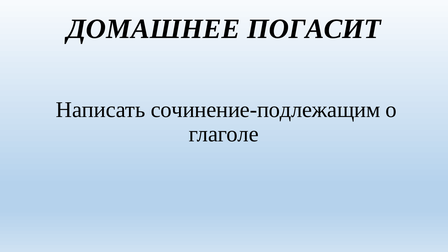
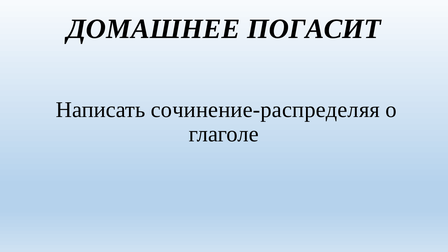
сочинение-подлежащим: сочинение-подлежащим -> сочинение-распределяя
